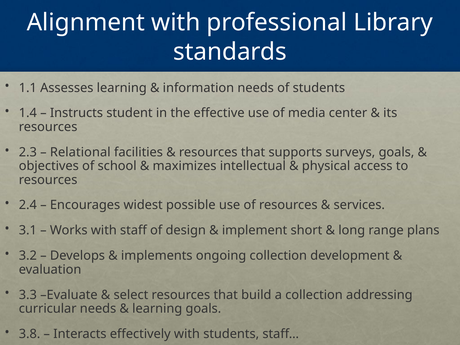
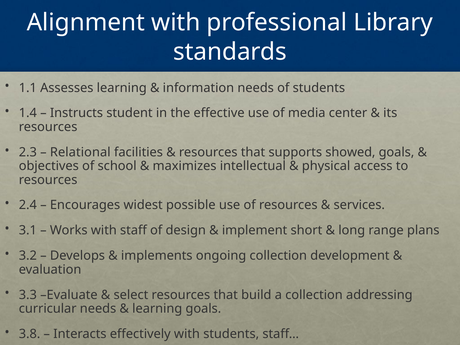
surveys: surveys -> showed
